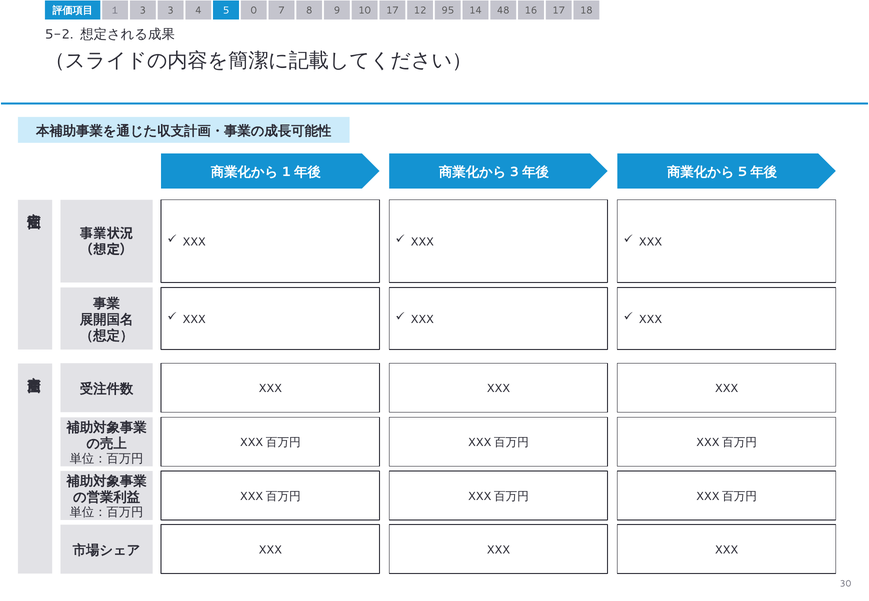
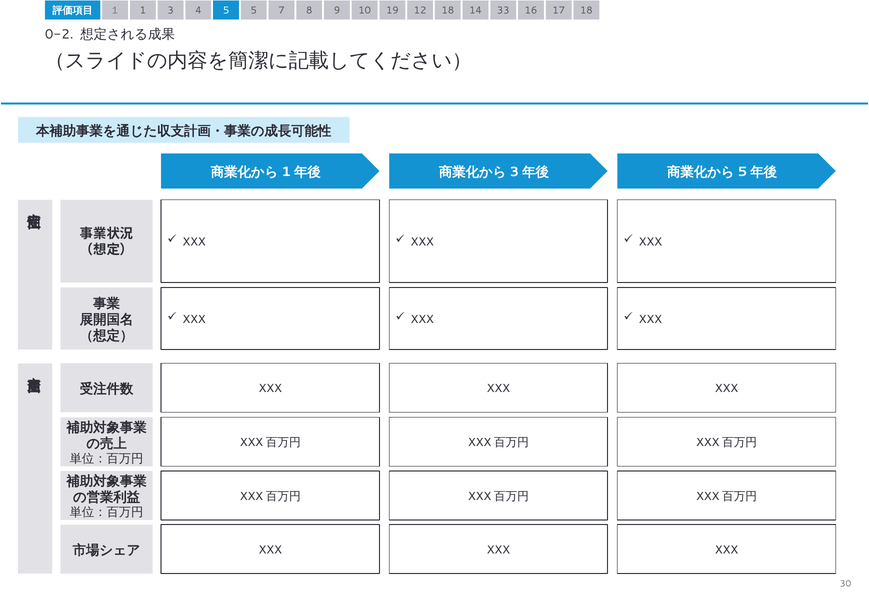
１ 3: 3 -> 1
5 0: 0 -> 5
10 17: 17 -> 19
12 95: 95 -> 18
48: 48 -> 33
5-2: 5-2 -> 0-2
